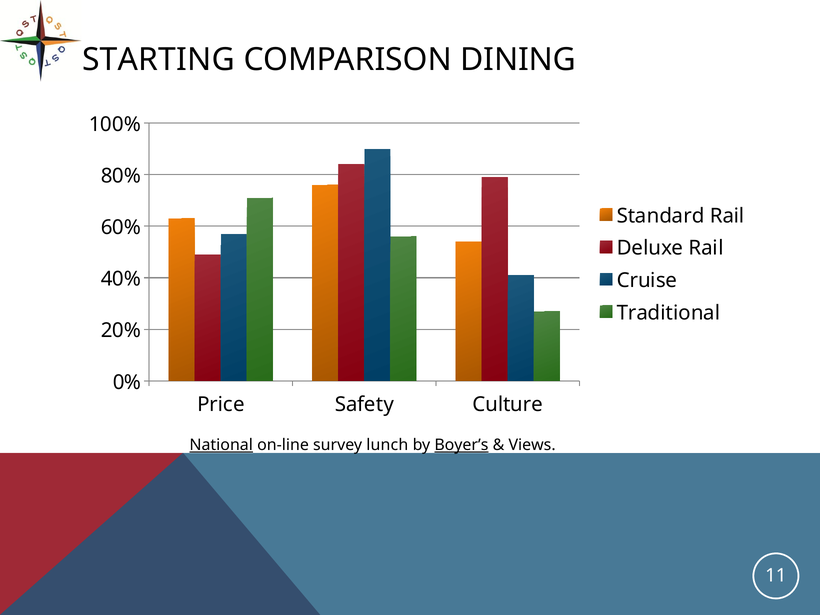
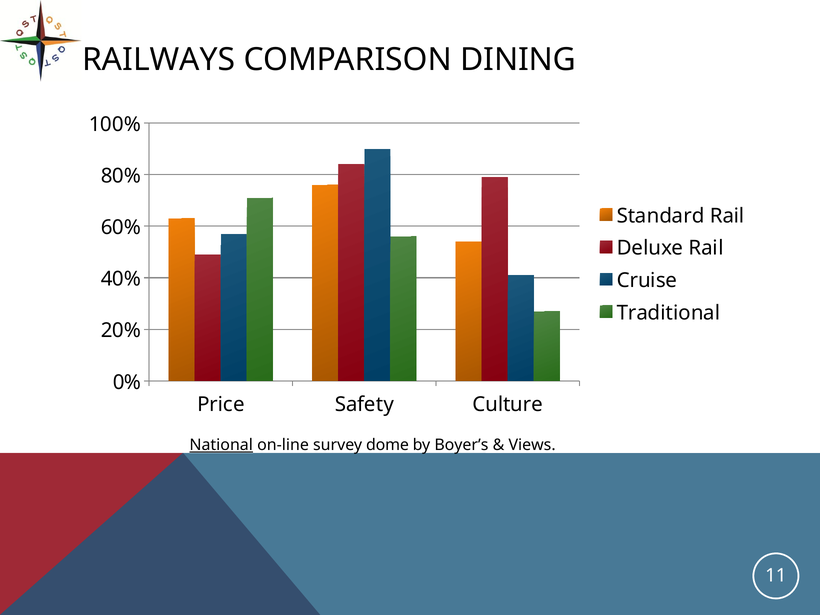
STARTING: STARTING -> RAILWAYS
lunch: lunch -> dome
Boyer’s underline: present -> none
